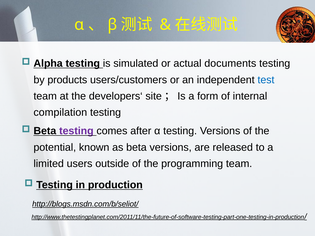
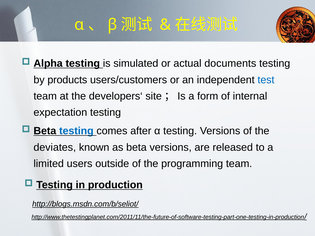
compilation: compilation -> expectation
testing at (76, 131) colour: purple -> blue
potential: potential -> deviates
